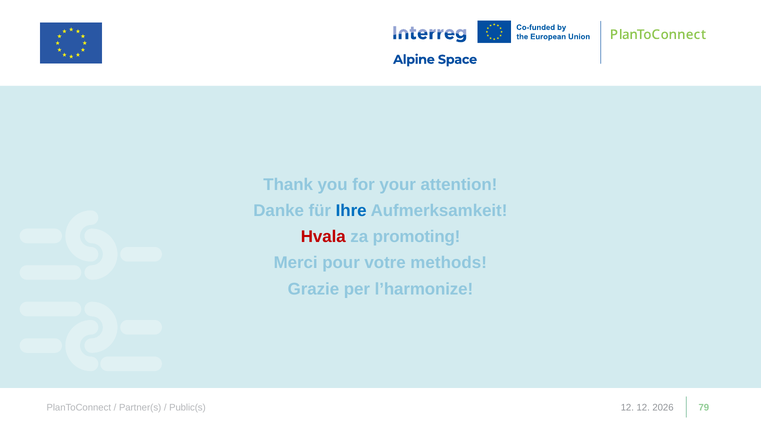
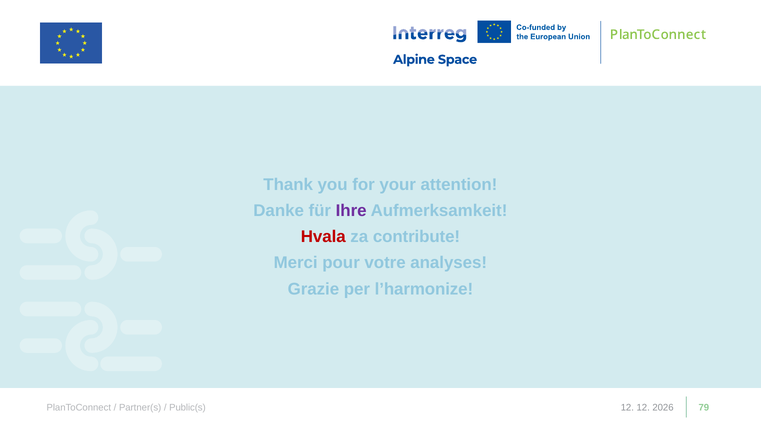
Ihre colour: blue -> purple
promoting: promoting -> contribute
methods: methods -> analyses
